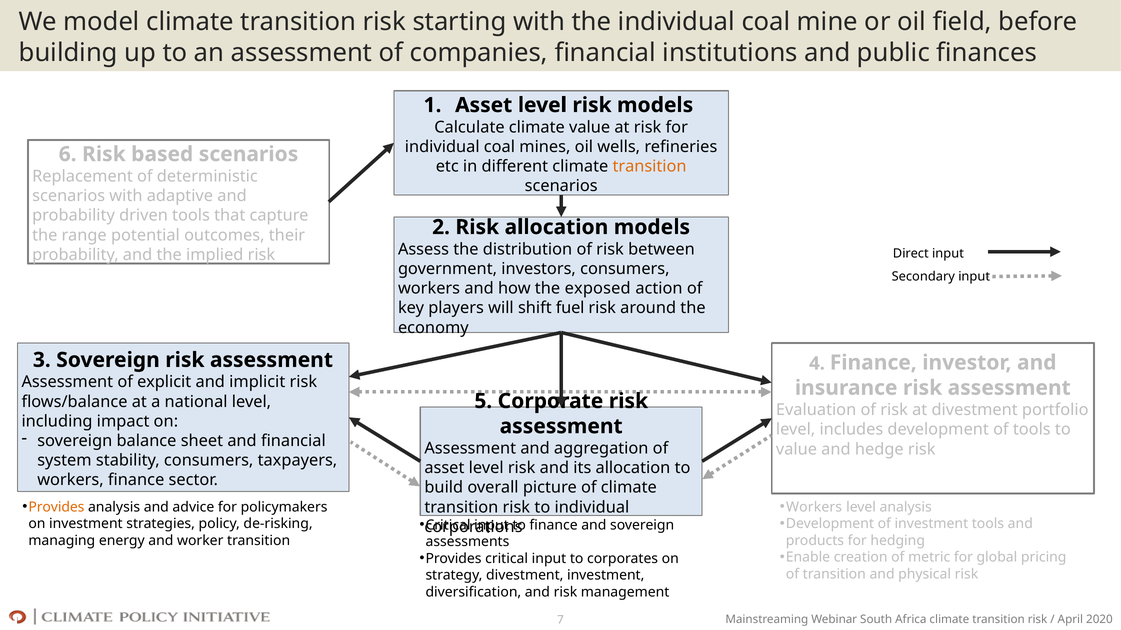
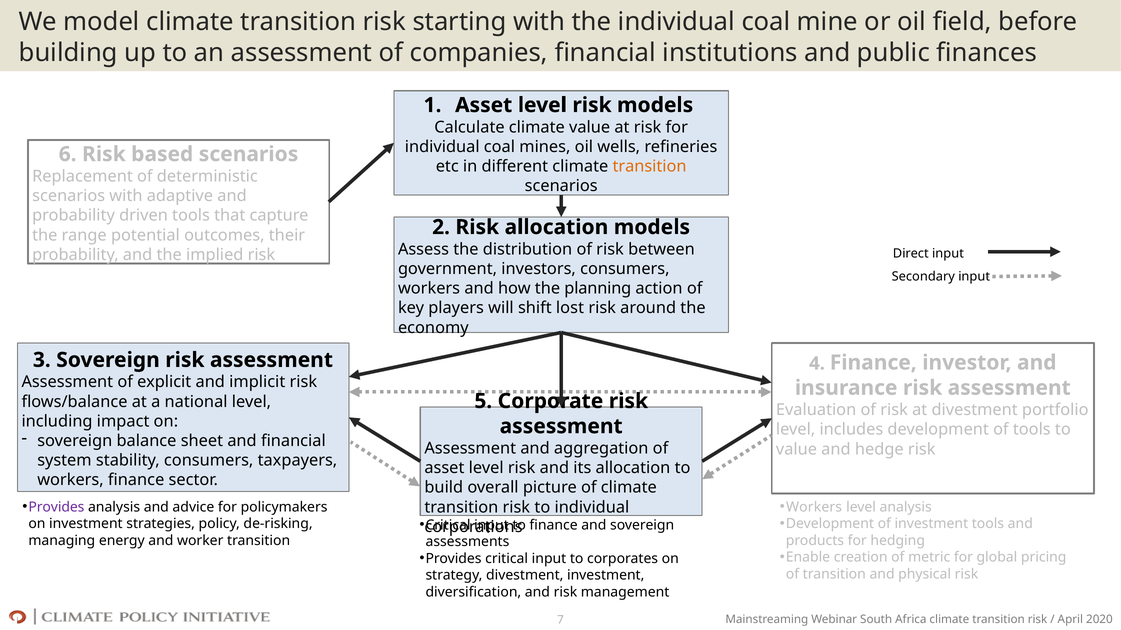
exposed: exposed -> planning
fuel: fuel -> lost
Provides at (56, 507) colour: orange -> purple
